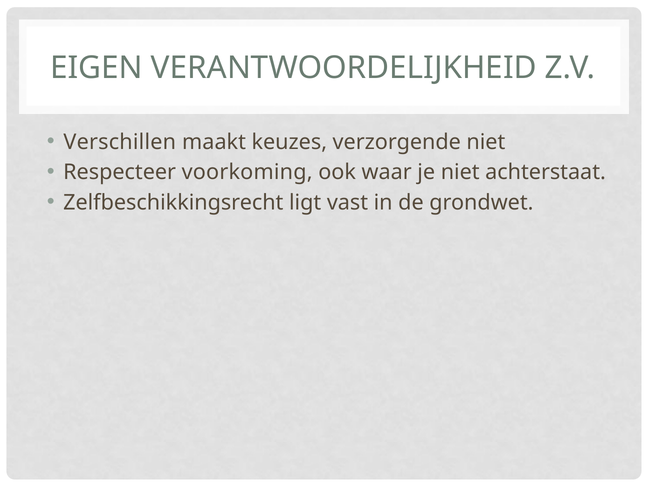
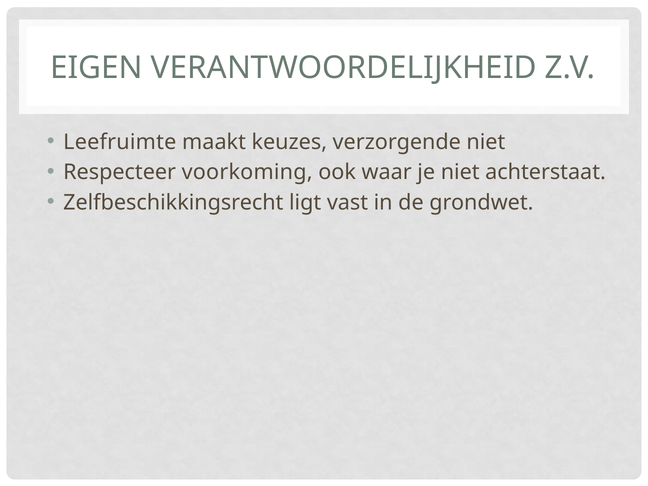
Verschillen: Verschillen -> Leefruimte
